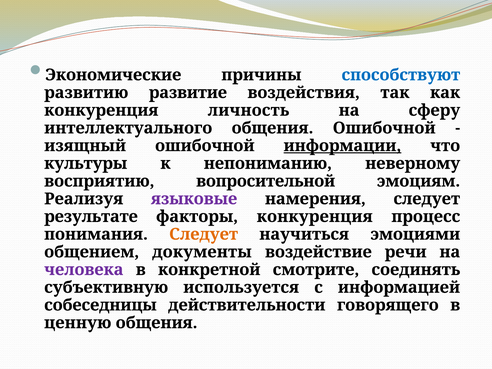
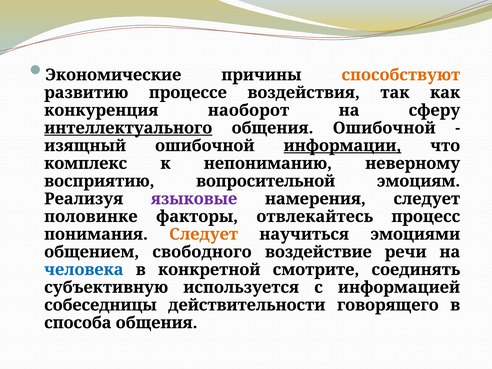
способствуют colour: blue -> orange
развитие: развитие -> процессе
личность: личность -> наоборот
интеллектуального underline: none -> present
культуры: культуры -> комплекс
результате: результате -> половинке
факторы конкуренция: конкуренция -> отвлекайтесь
документы: документы -> свободного
человека colour: purple -> blue
ценную: ценную -> способа
